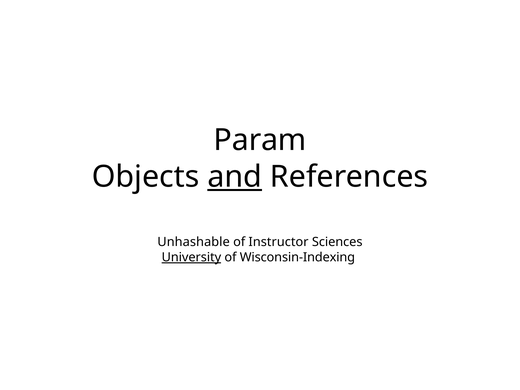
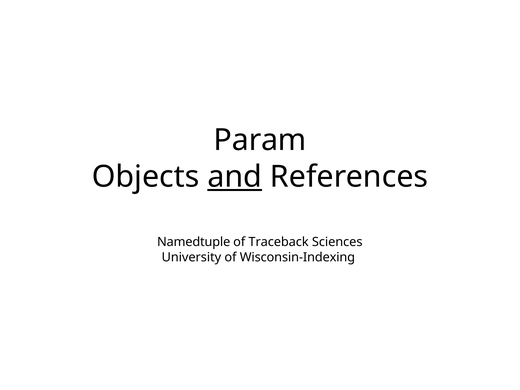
Unhashable: Unhashable -> Namedtuple
Instructor: Instructor -> Traceback
University underline: present -> none
